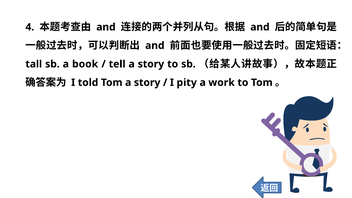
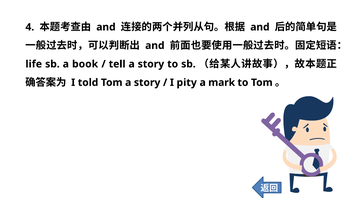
tall: tall -> life
work: work -> mark
